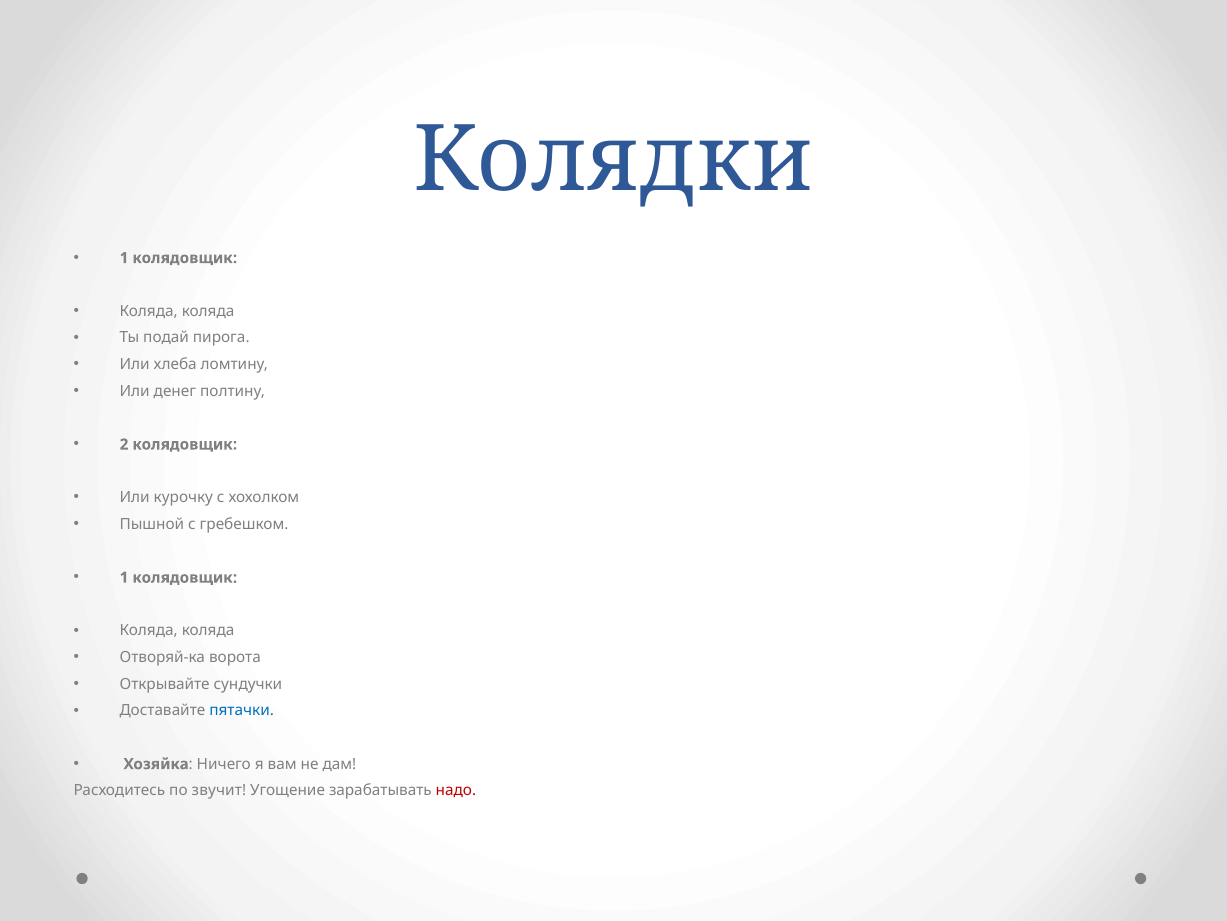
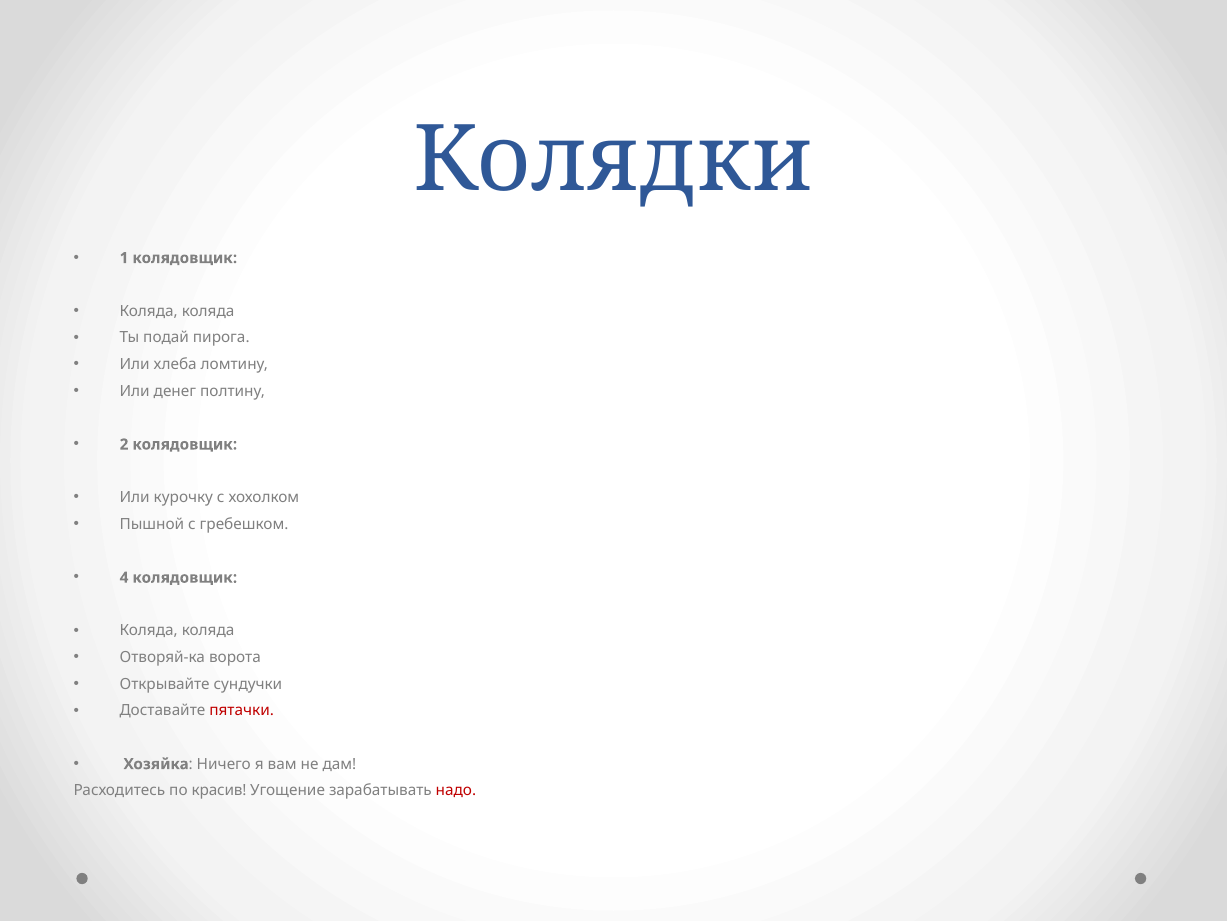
1 at (124, 577): 1 -> 4
пятачки colour: blue -> red
звучит: звучит -> красив
